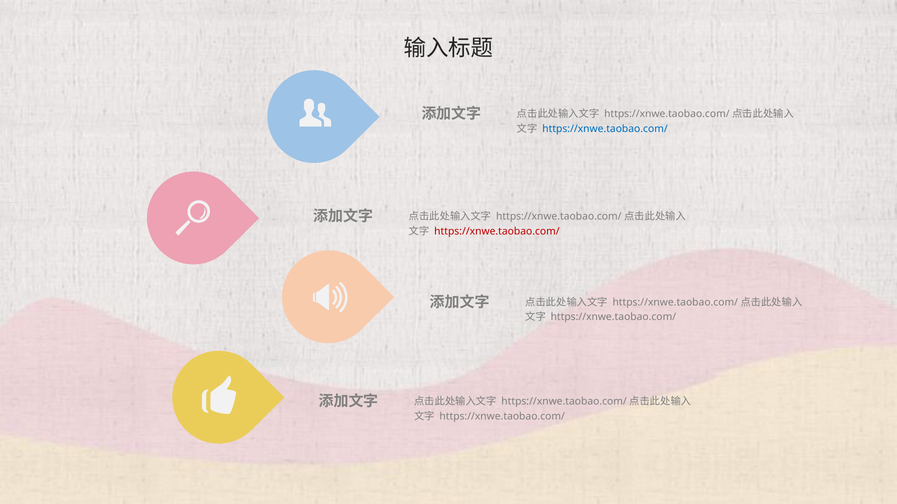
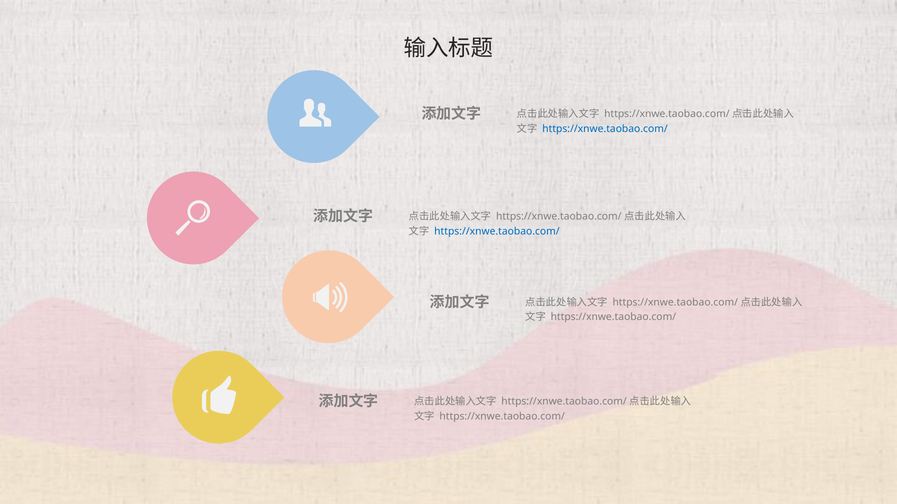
https://xnwe.taobao.com/ at (497, 231) colour: red -> blue
